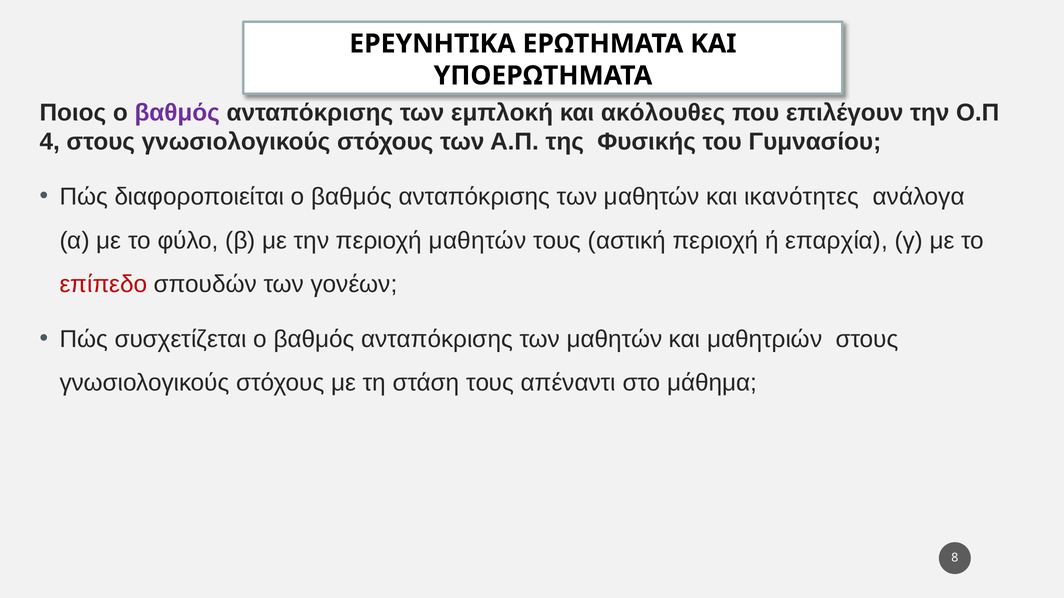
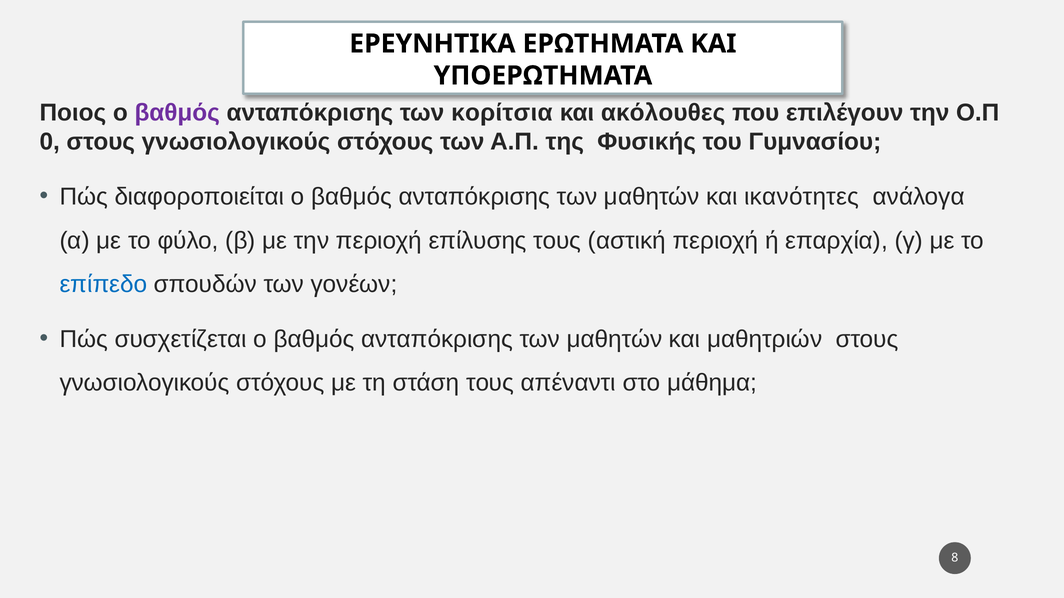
εμπλοκή: εμπλοκή -> κορίτσια
4: 4 -> 0
περιοχή μαθητών: μαθητών -> επίλυσης
επίπεδο colour: red -> blue
